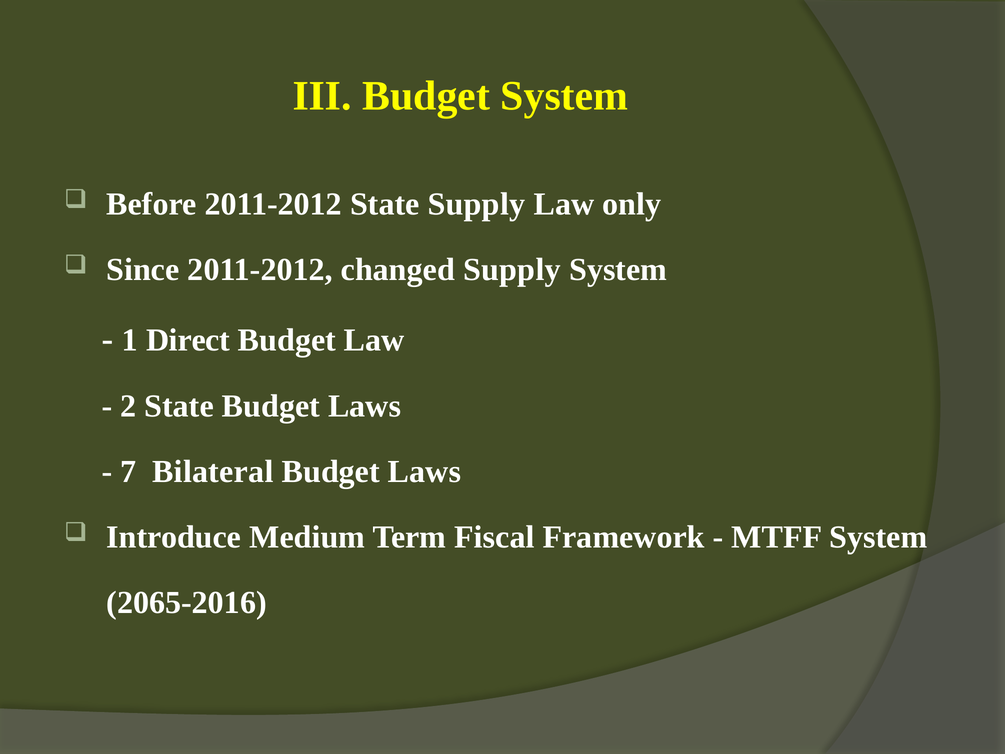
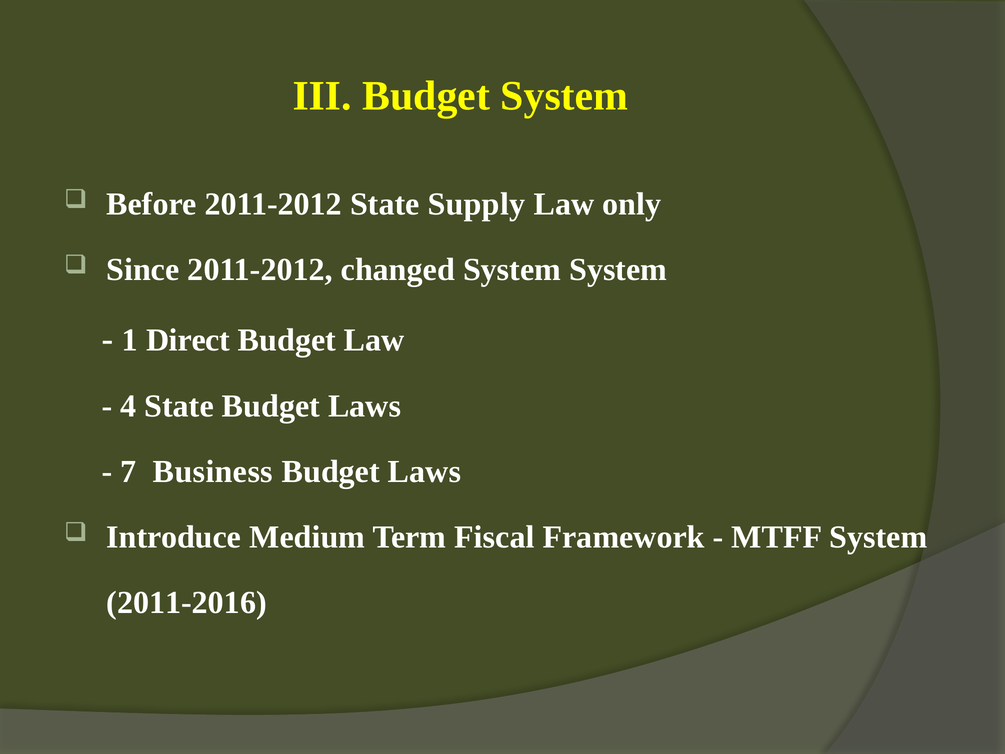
changed Supply: Supply -> System
2: 2 -> 4
Bilateral: Bilateral -> Business
2065-2016: 2065-2016 -> 2011-2016
